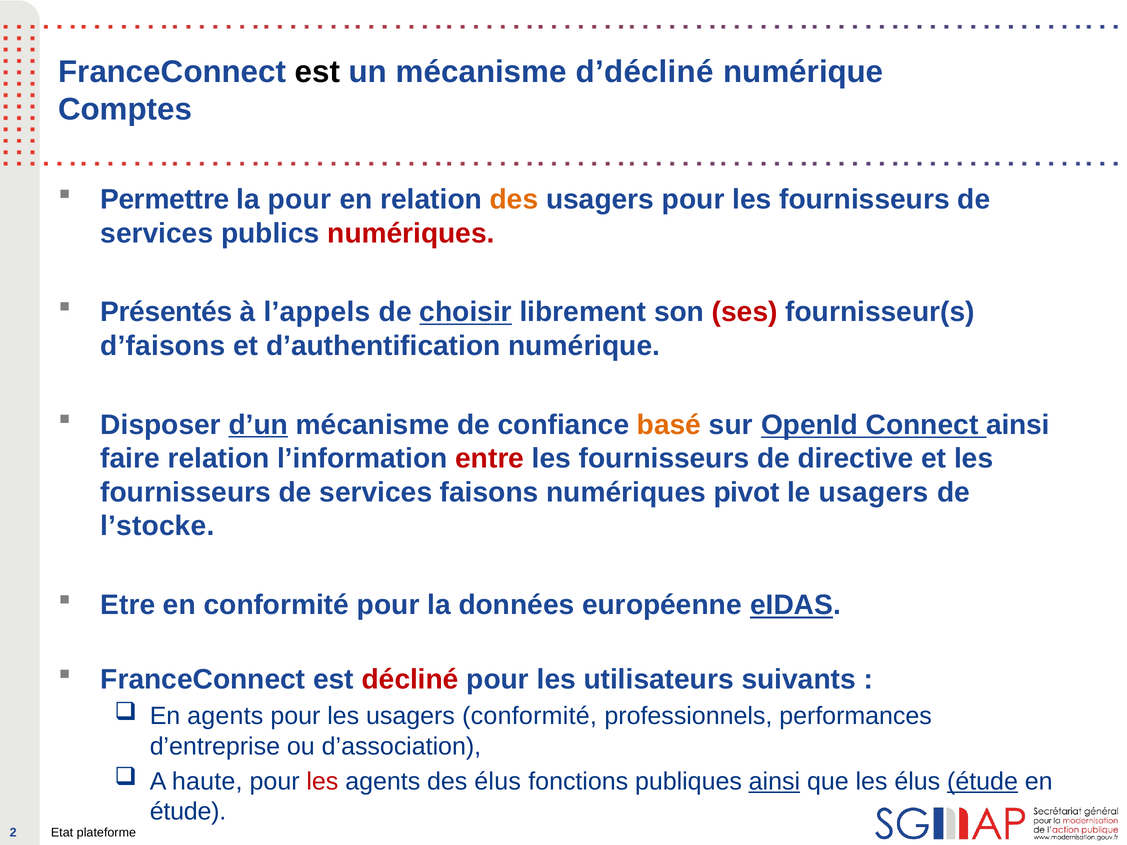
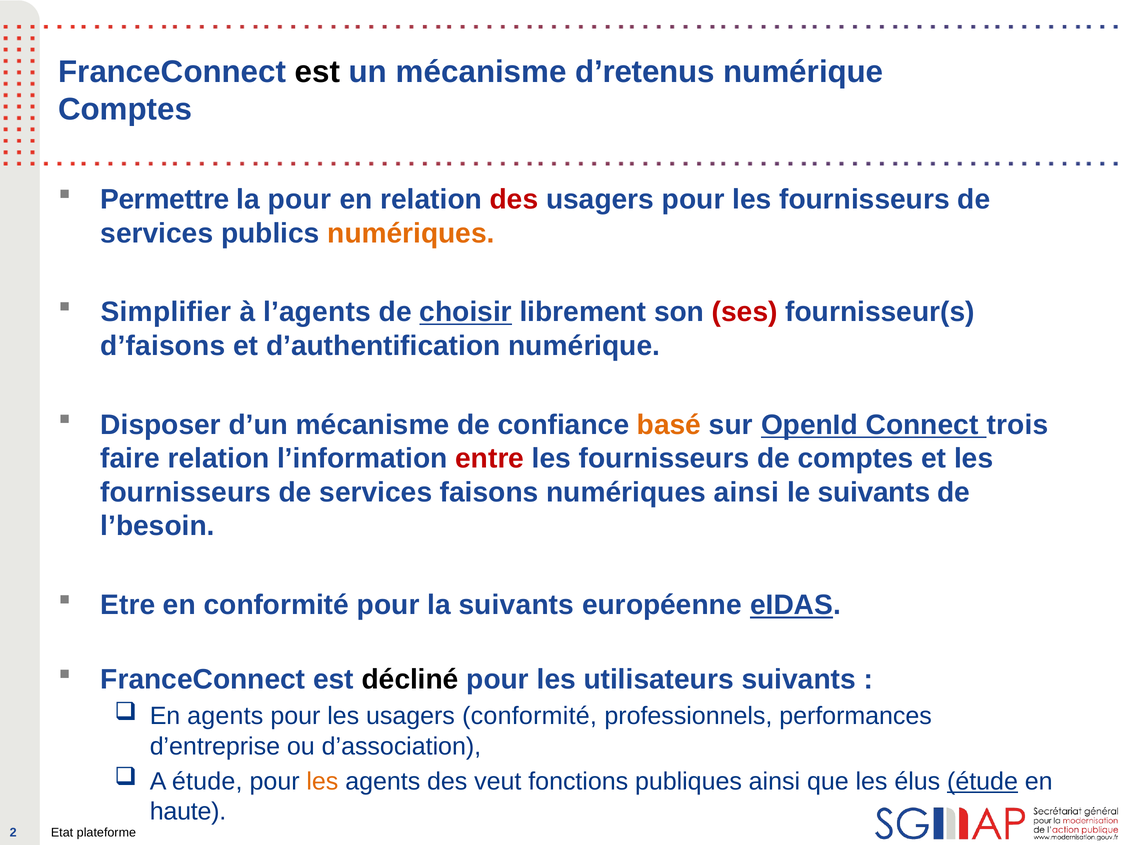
d’décliné: d’décliné -> d’retenus
des at (514, 200) colour: orange -> red
numériques at (411, 233) colour: red -> orange
Présentés: Présentés -> Simplifier
l’appels: l’appels -> l’agents
d’un underline: present -> none
Connect ainsi: ainsi -> trois
de directive: directive -> comptes
numériques pivot: pivot -> ainsi
le usagers: usagers -> suivants
l’stocke: l’stocke -> l’besoin
la données: données -> suivants
décliné colour: red -> black
A haute: haute -> étude
les at (322, 782) colour: red -> orange
des élus: élus -> veut
ainsi at (774, 782) underline: present -> none
étude at (188, 812): étude -> haute
